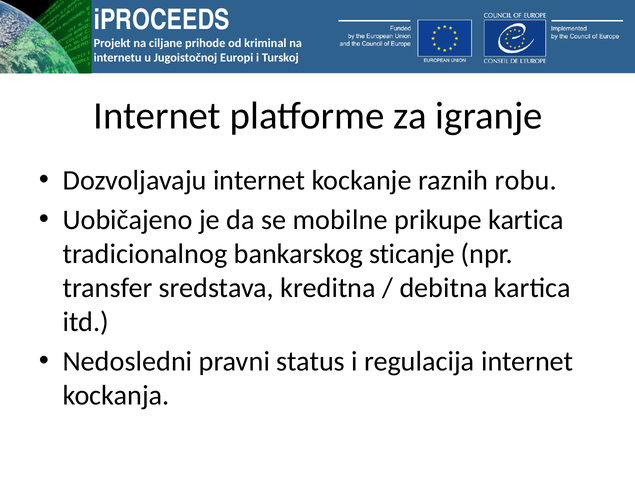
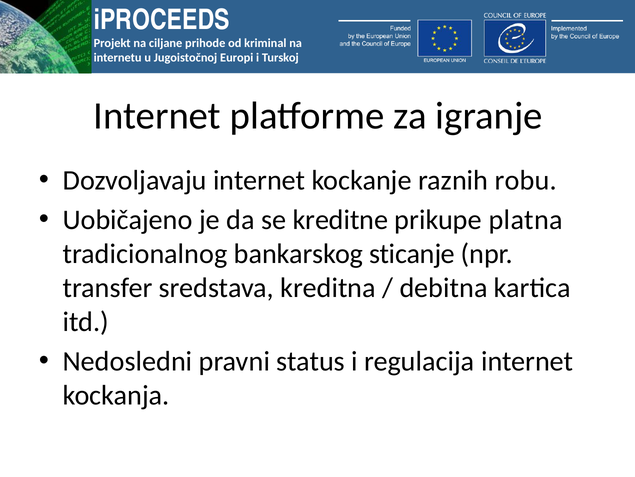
mobilne: mobilne -> kreditne
prikupe kartica: kartica -> platna
